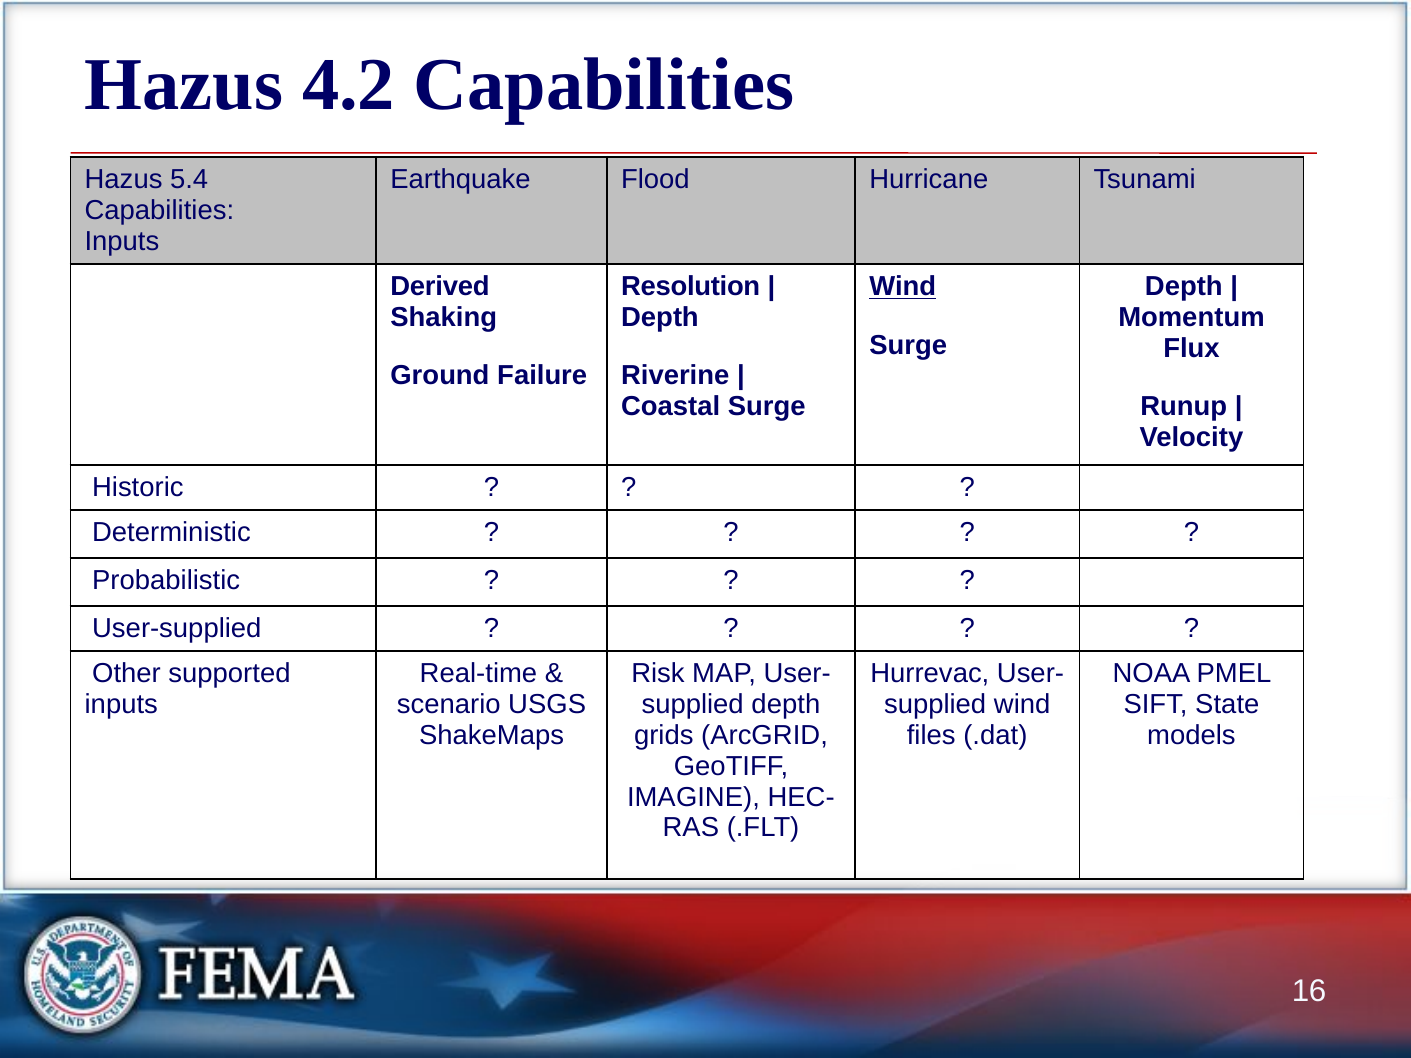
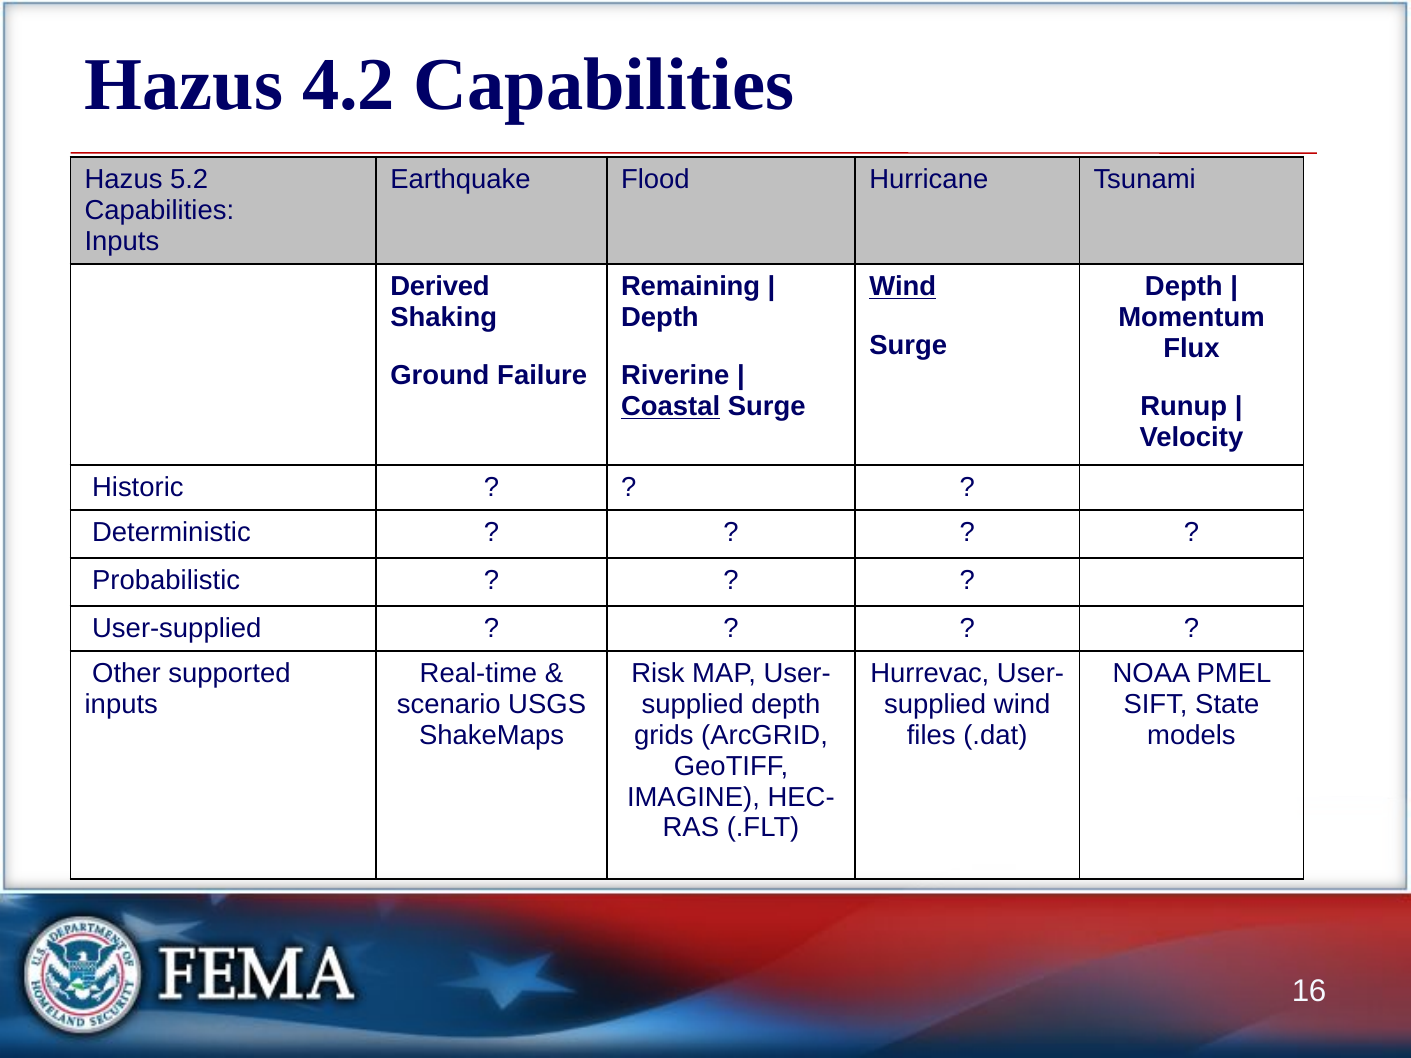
5.4: 5.4 -> 5.2
Resolution: Resolution -> Remaining
Coastal underline: none -> present
